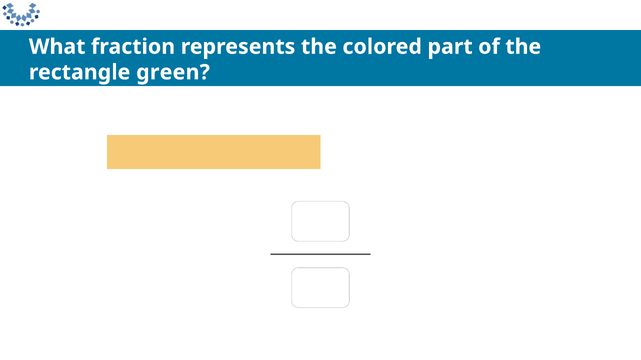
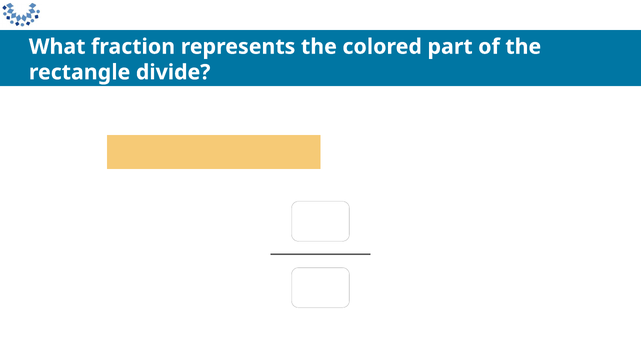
green: green -> divide
